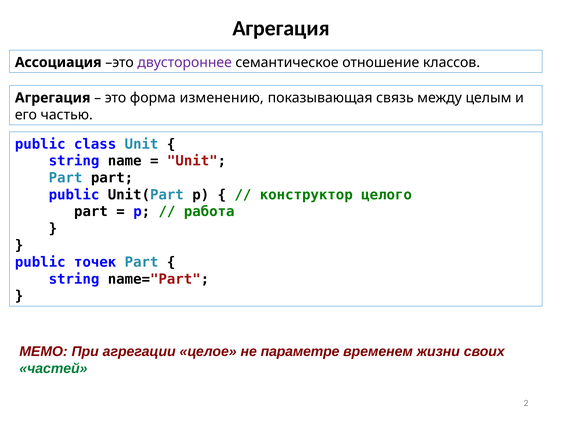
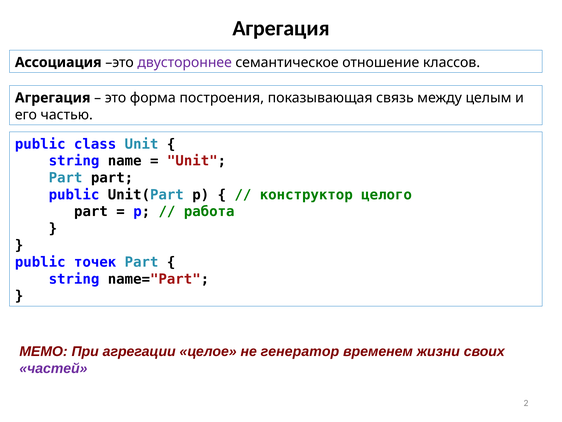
изменению: изменению -> построения
параметре: параметре -> генератор
частей colour: green -> purple
